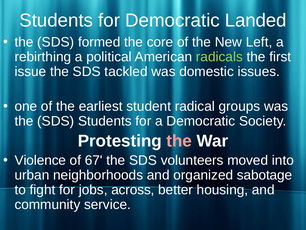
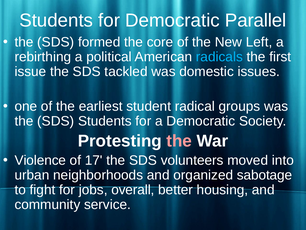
Landed: Landed -> Parallel
radicals colour: light green -> light blue
67: 67 -> 17
across: across -> overall
